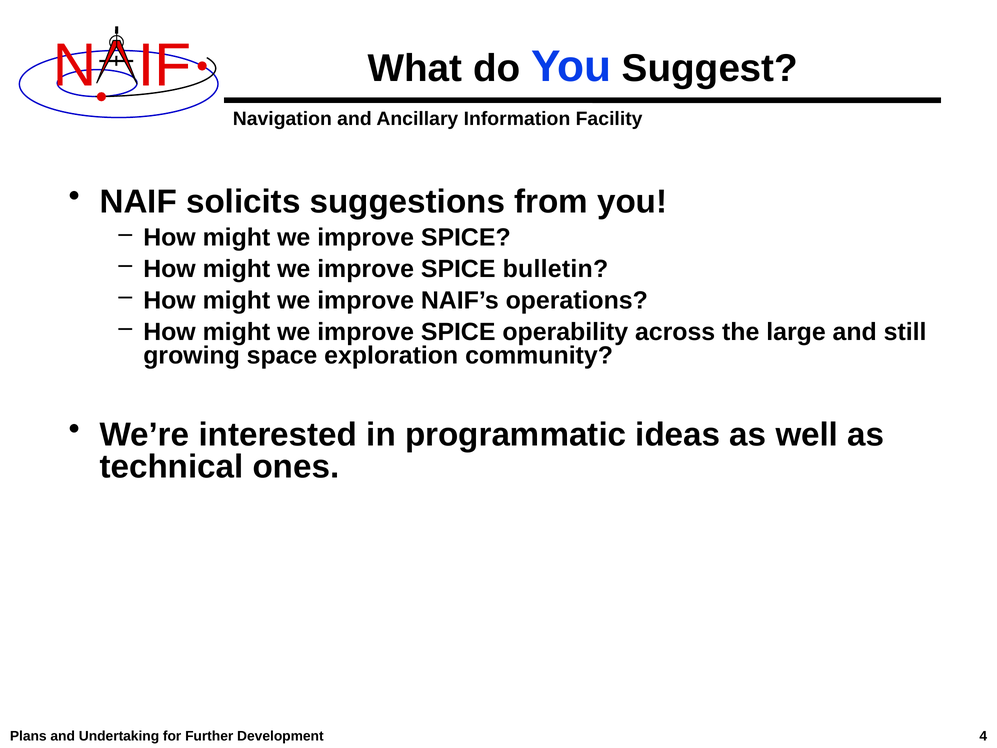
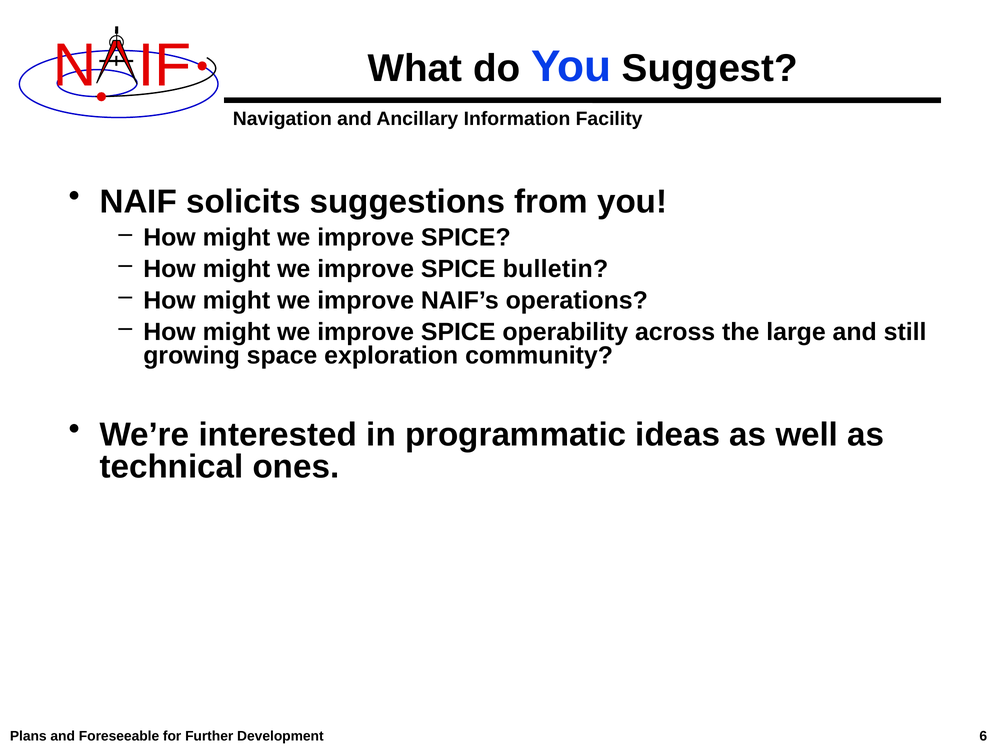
Undertaking: Undertaking -> Foreseeable
4: 4 -> 6
